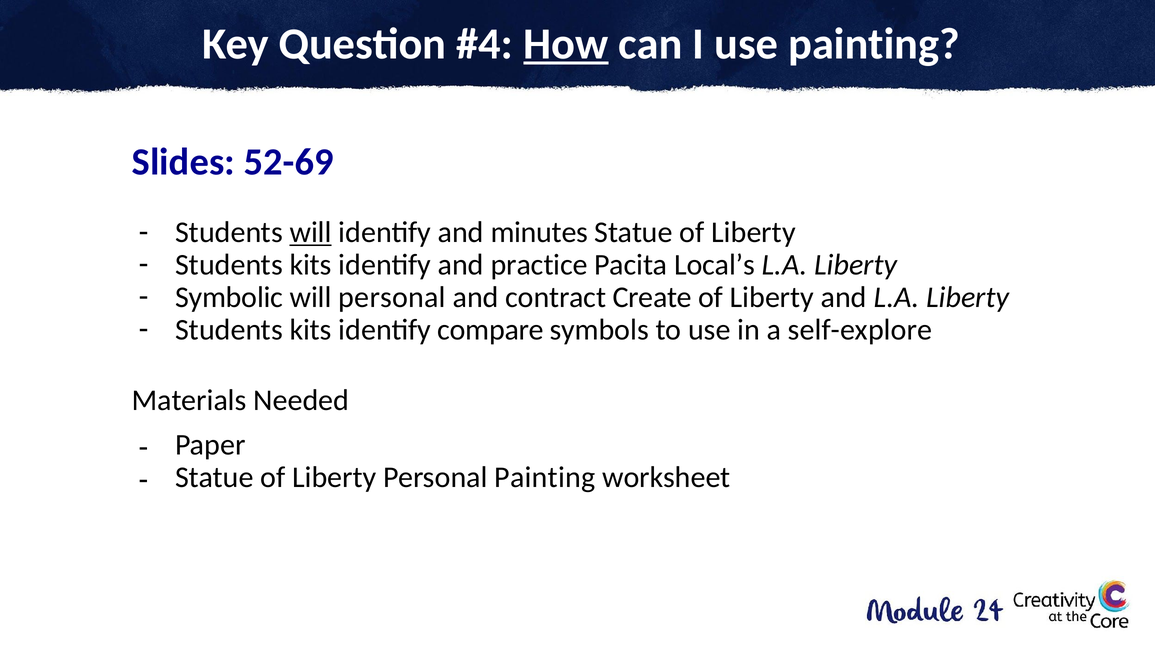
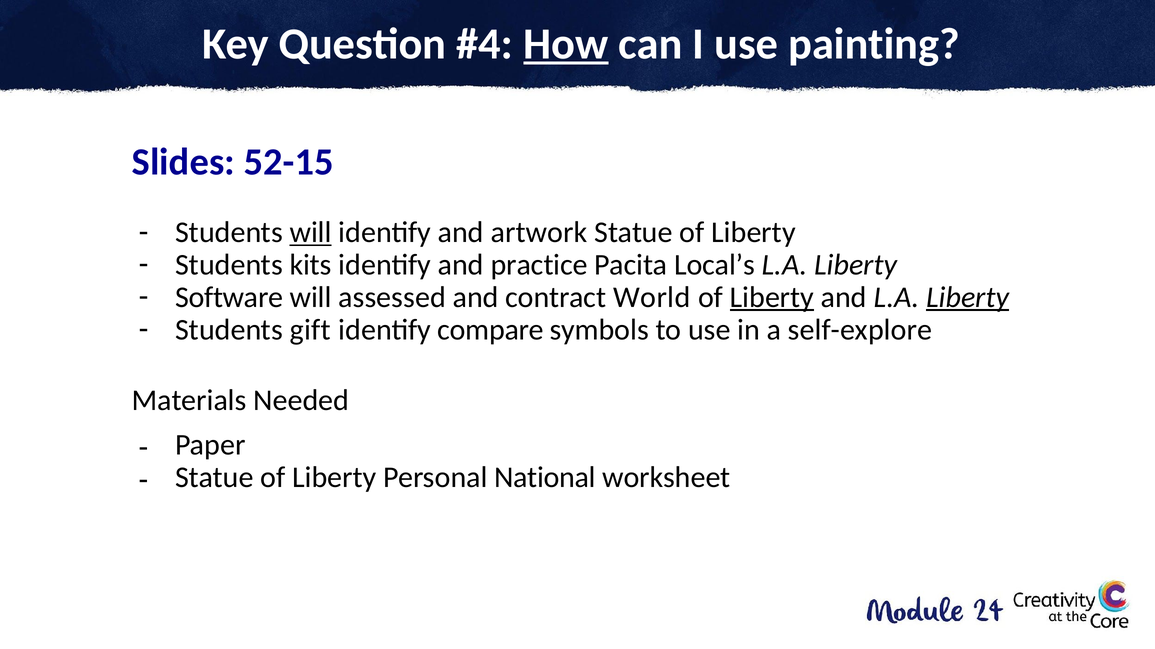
52-69: 52-69 -> 52-15
minutes: minutes -> artwork
Symbolic: Symbolic -> Software
will personal: personal -> assessed
Create: Create -> World
Liberty at (772, 298) underline: none -> present
Liberty at (968, 298) underline: none -> present
kits at (311, 330): kits -> gift
Personal Painting: Painting -> National
